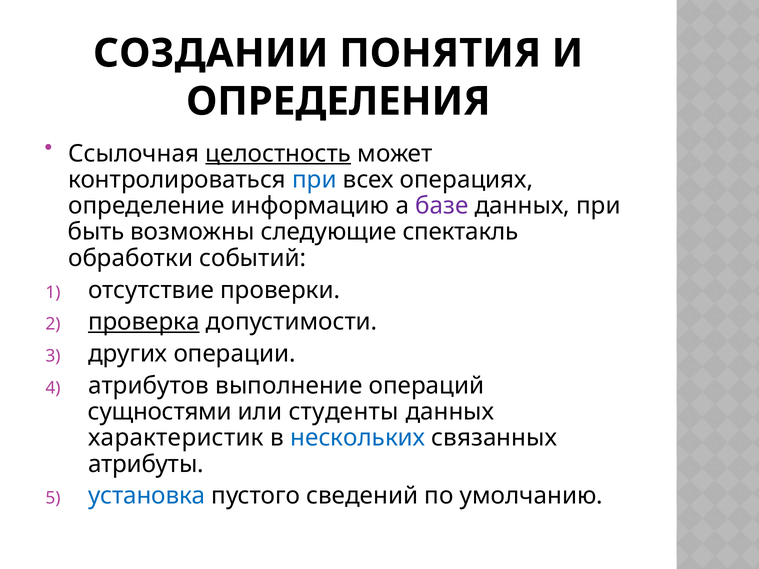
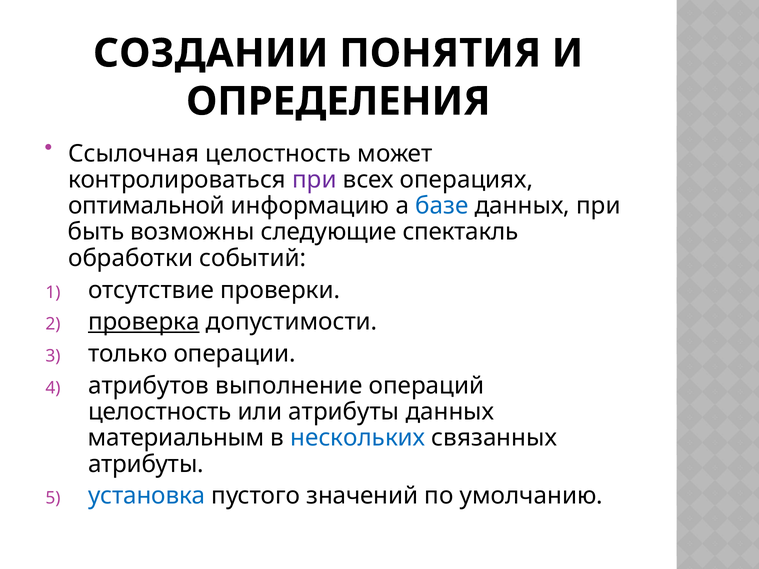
целостность at (278, 154) underline: present -> none
при at (314, 180) colour: blue -> purple
определение: определение -> оптимальной
базе colour: purple -> blue
других: других -> только
сущностями at (160, 412): сущностями -> целостность
или студенты: студенты -> атрибуты
характеристик: характеристик -> материальным
сведений: сведений -> значений
